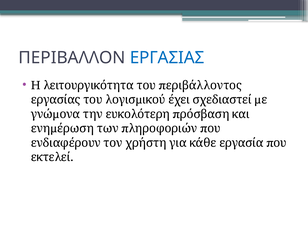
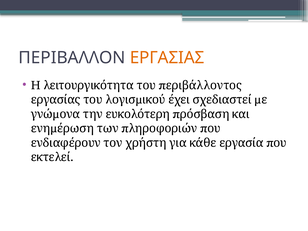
ΕΡΓΑΣΙΑΣ colour: blue -> orange
